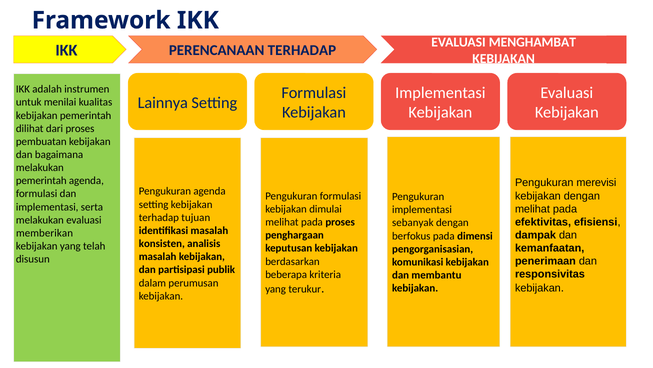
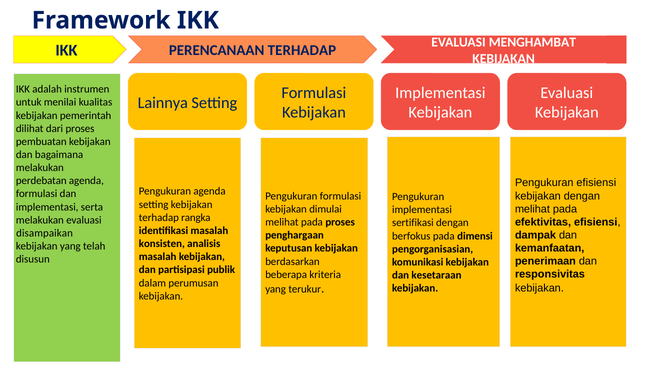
pemerintah at (41, 180): pemerintah -> perdebatan
Pengukuran merevisi: merevisi -> efisiensi
tujuan: tujuan -> rangka
sebanyak: sebanyak -> sertifikasi
memberikan: memberikan -> disampaikan
membantu: membantu -> kesetaraan
